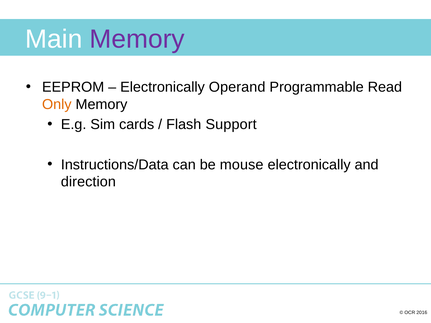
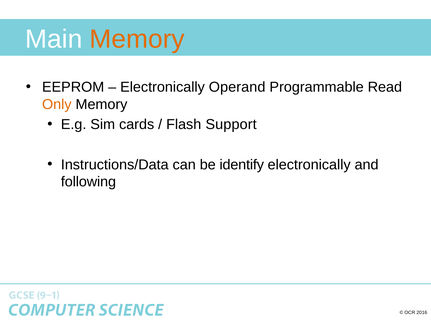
Memory at (137, 39) colour: purple -> orange
mouse: mouse -> identify
direction: direction -> following
